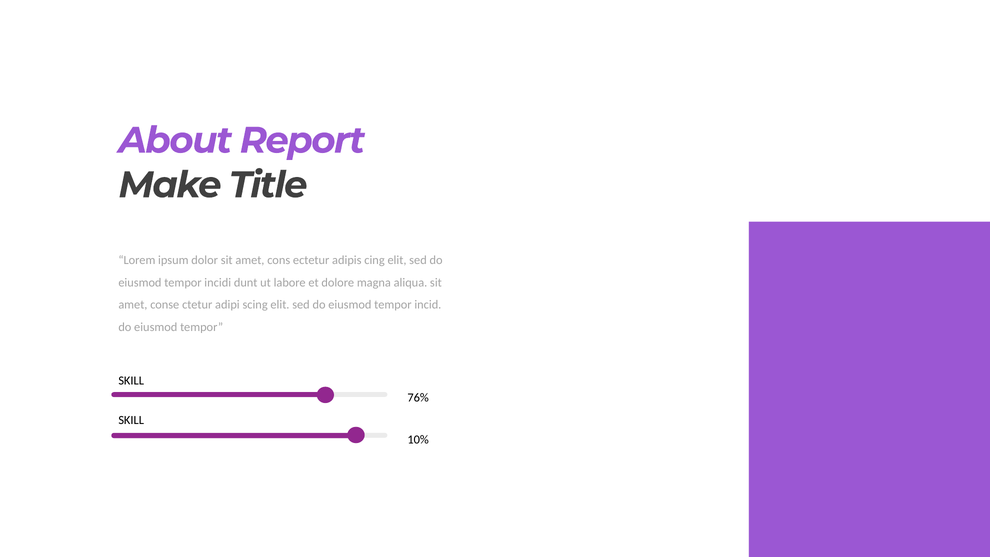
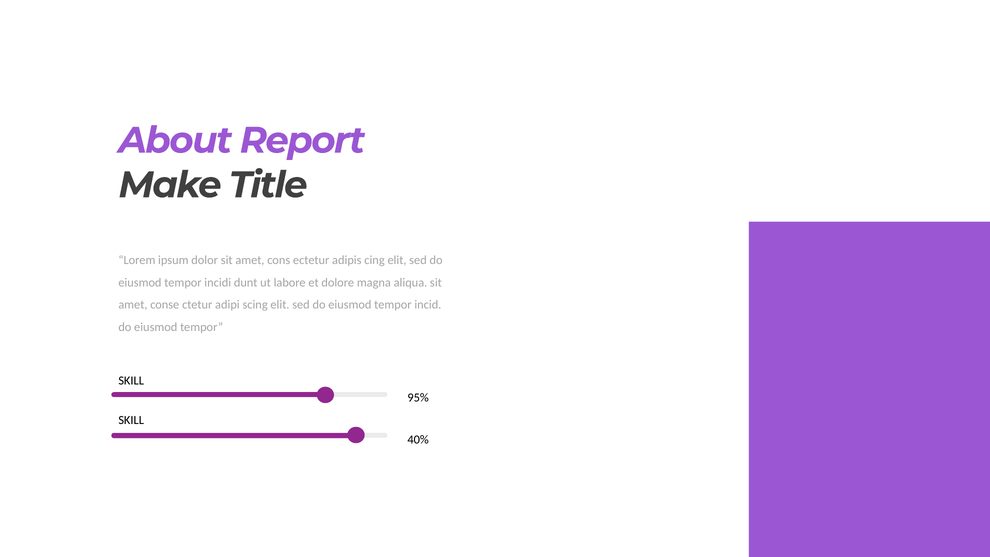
76%: 76% -> 95%
10%: 10% -> 40%
